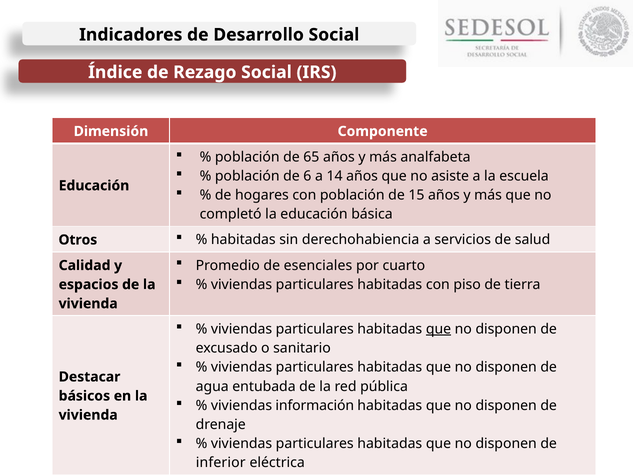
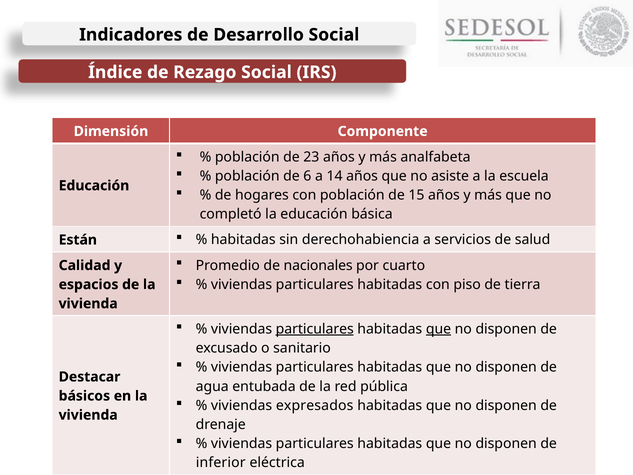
65: 65 -> 23
Otros: Otros -> Están
esenciales: esenciales -> nacionales
particulares at (315, 329) underline: none -> present
información: información -> expresados
